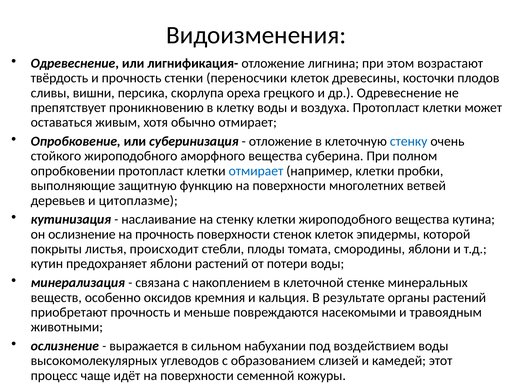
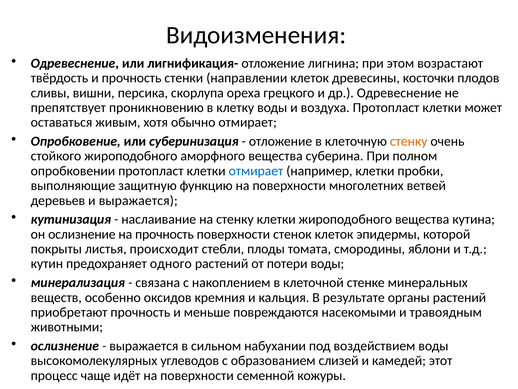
переносчики: переносчики -> направлении
стенку at (409, 141) colour: blue -> orange
и цитоплазме: цитоплазме -> выражается
предохраняет яблони: яблони -> одного
